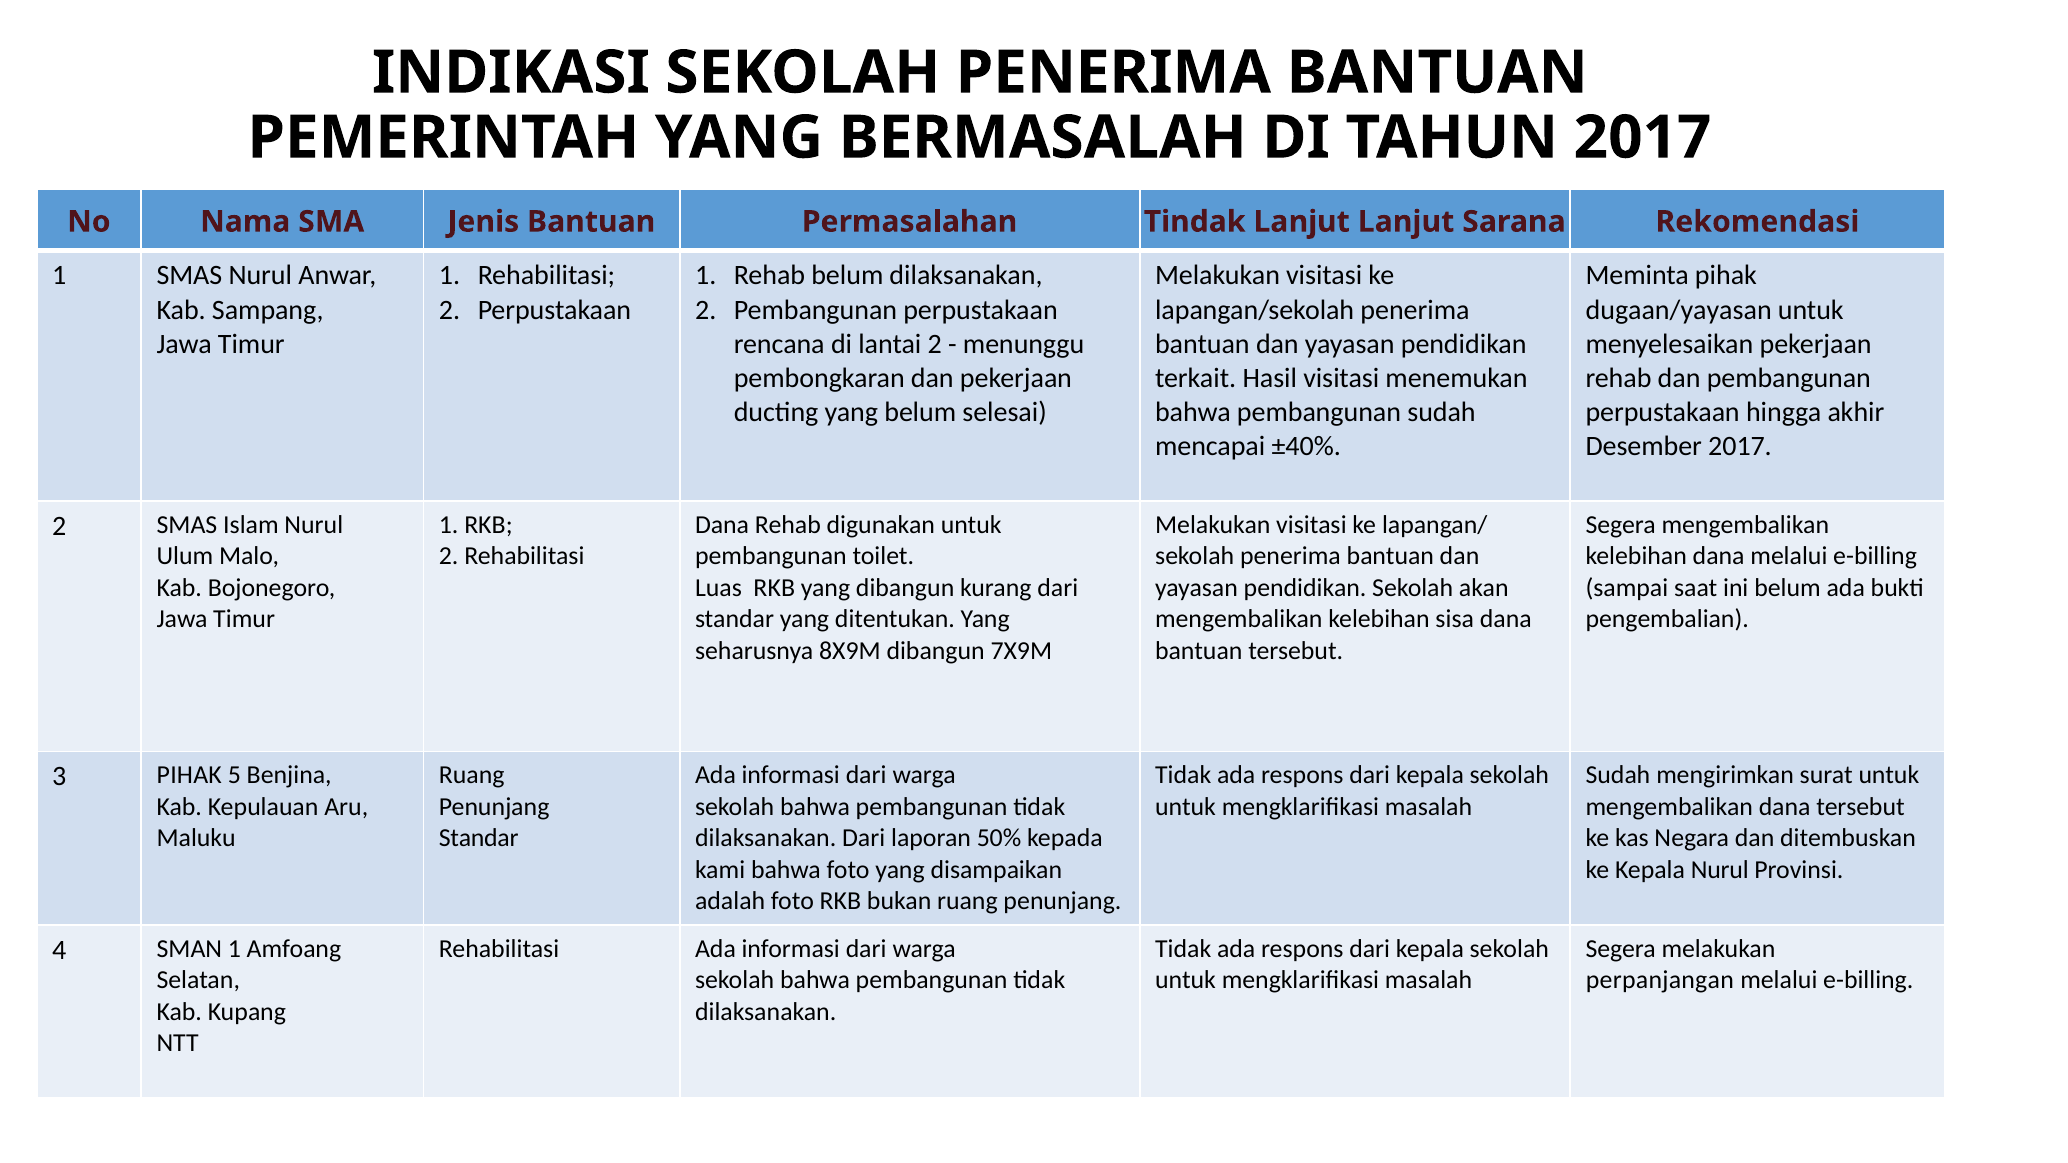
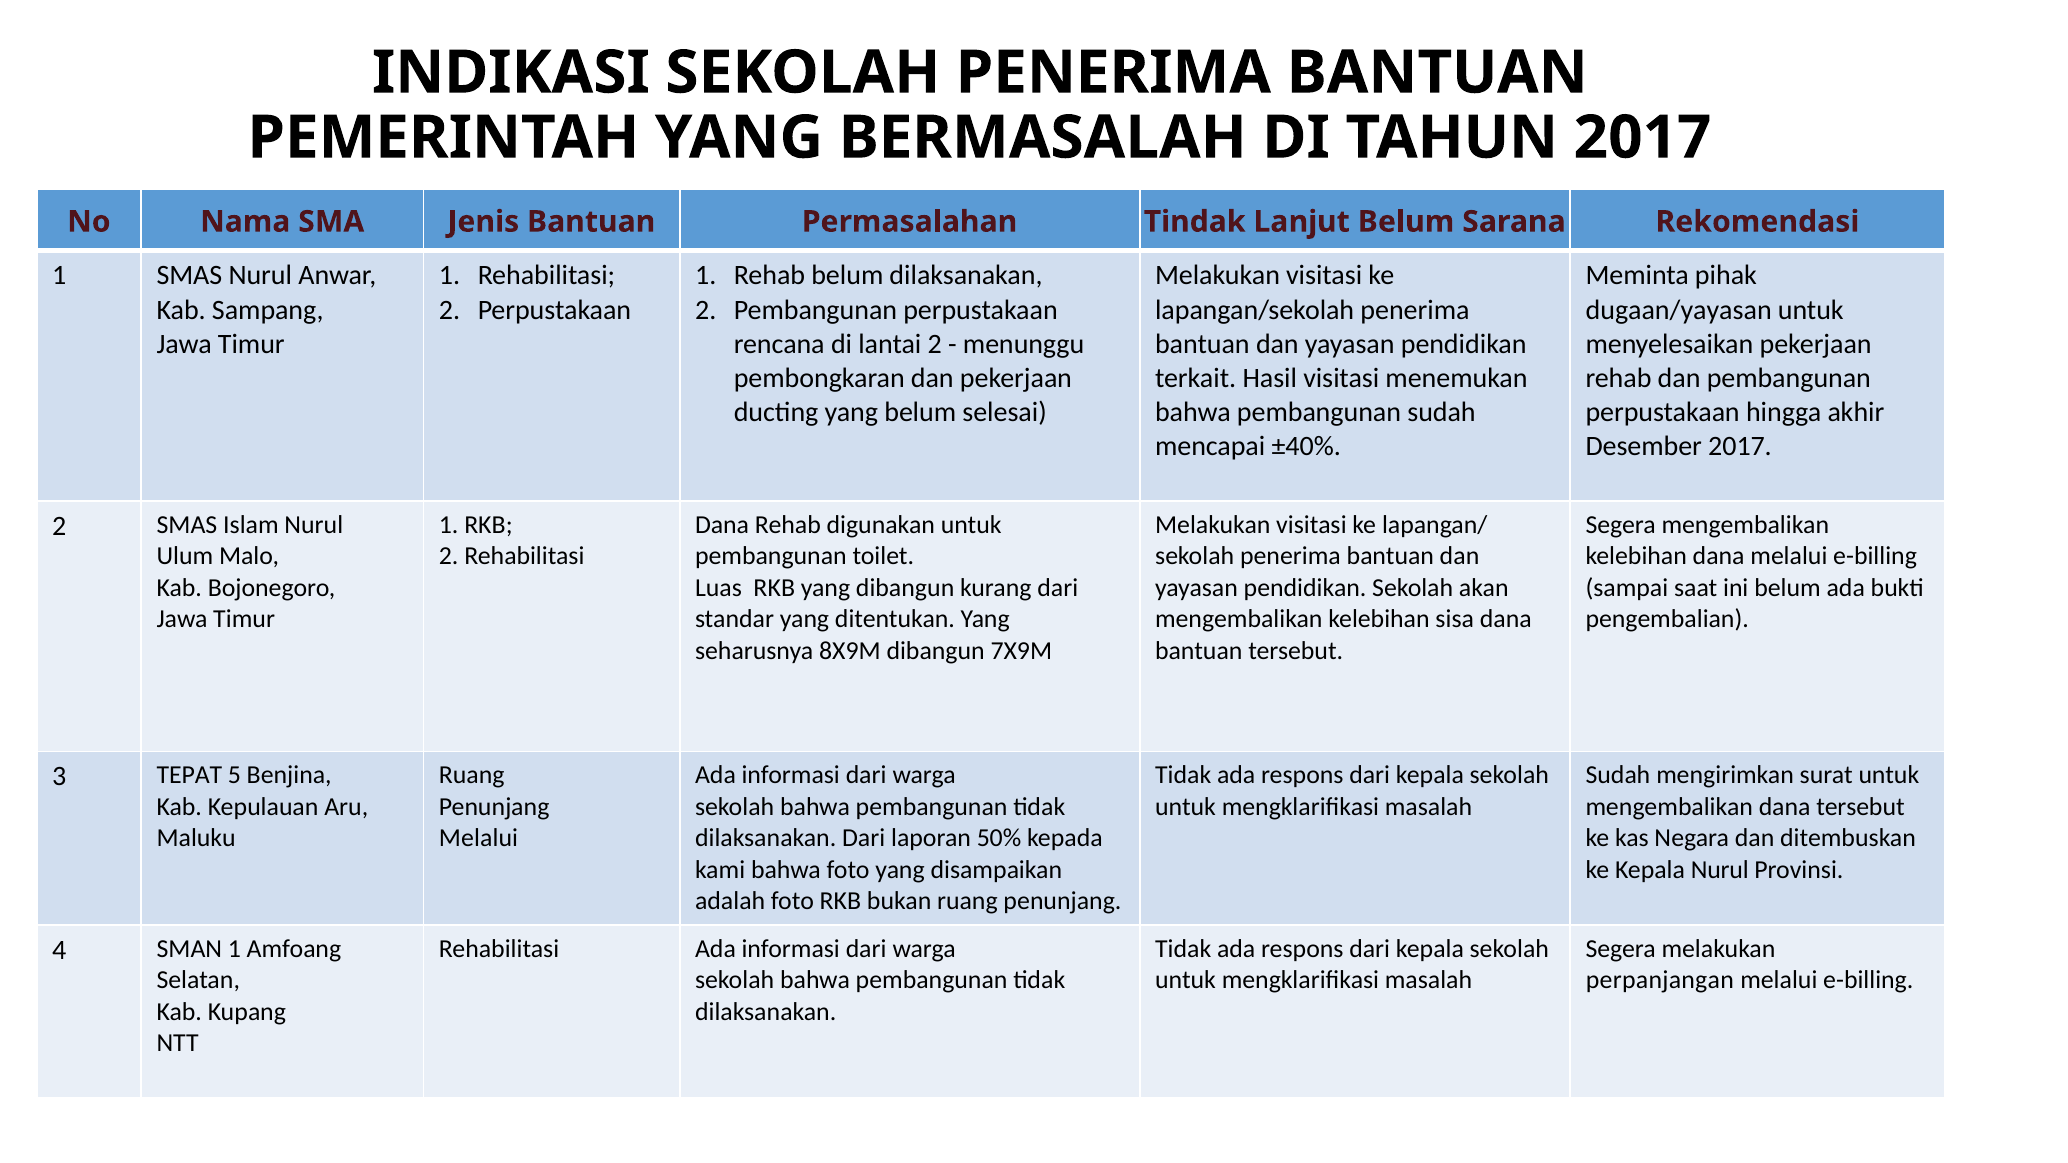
Lanjut Lanjut: Lanjut -> Belum
3 PIHAK: PIHAK -> TEPAT
Standar at (479, 838): Standar -> Melalui
